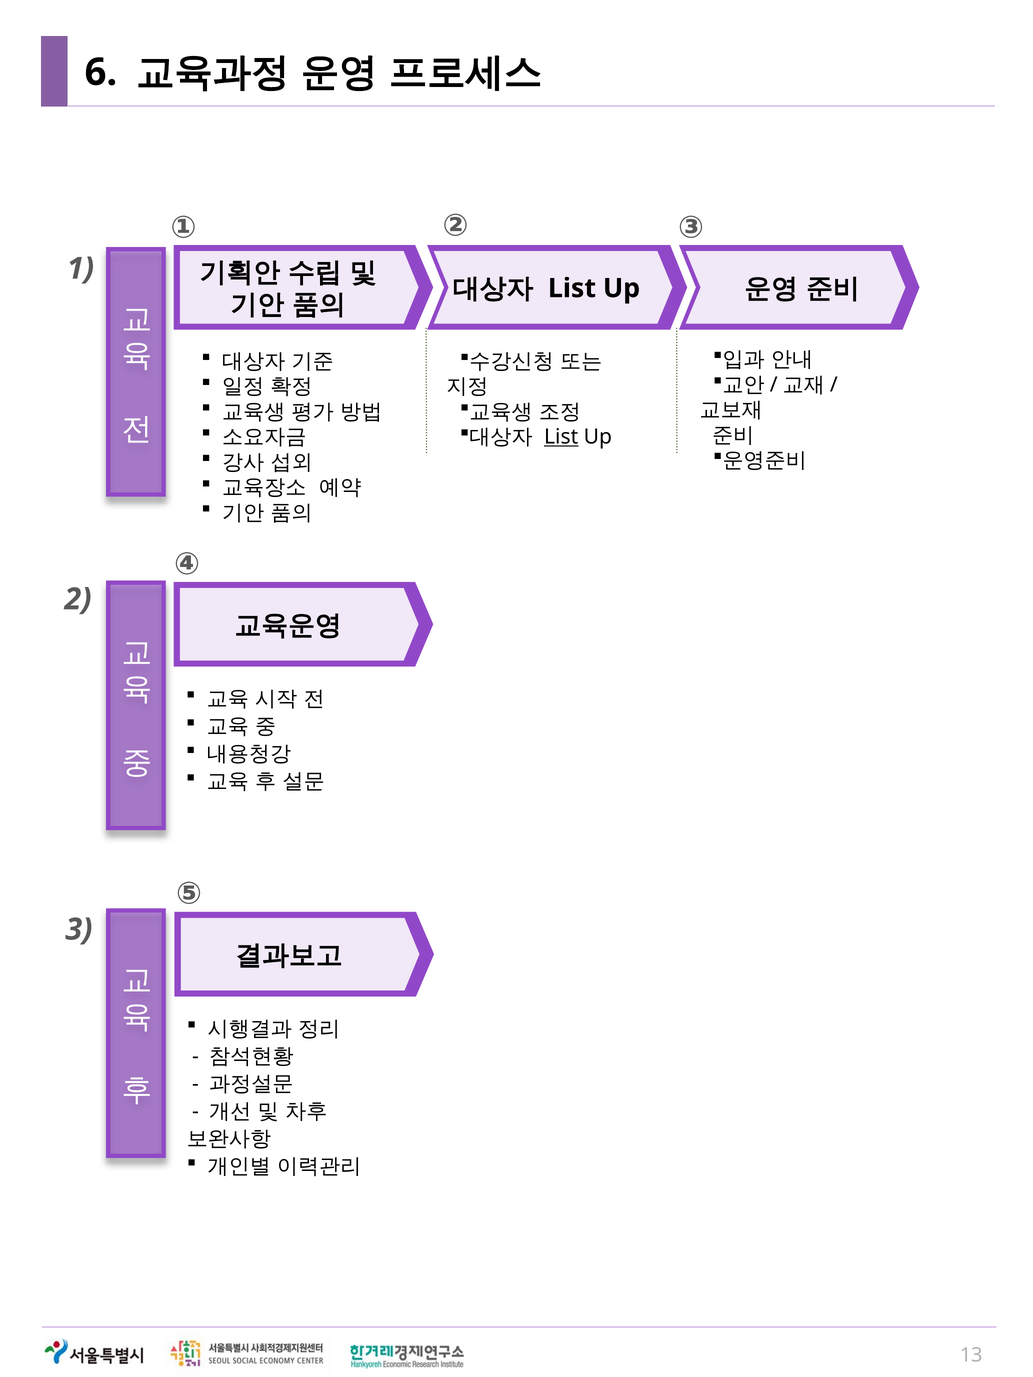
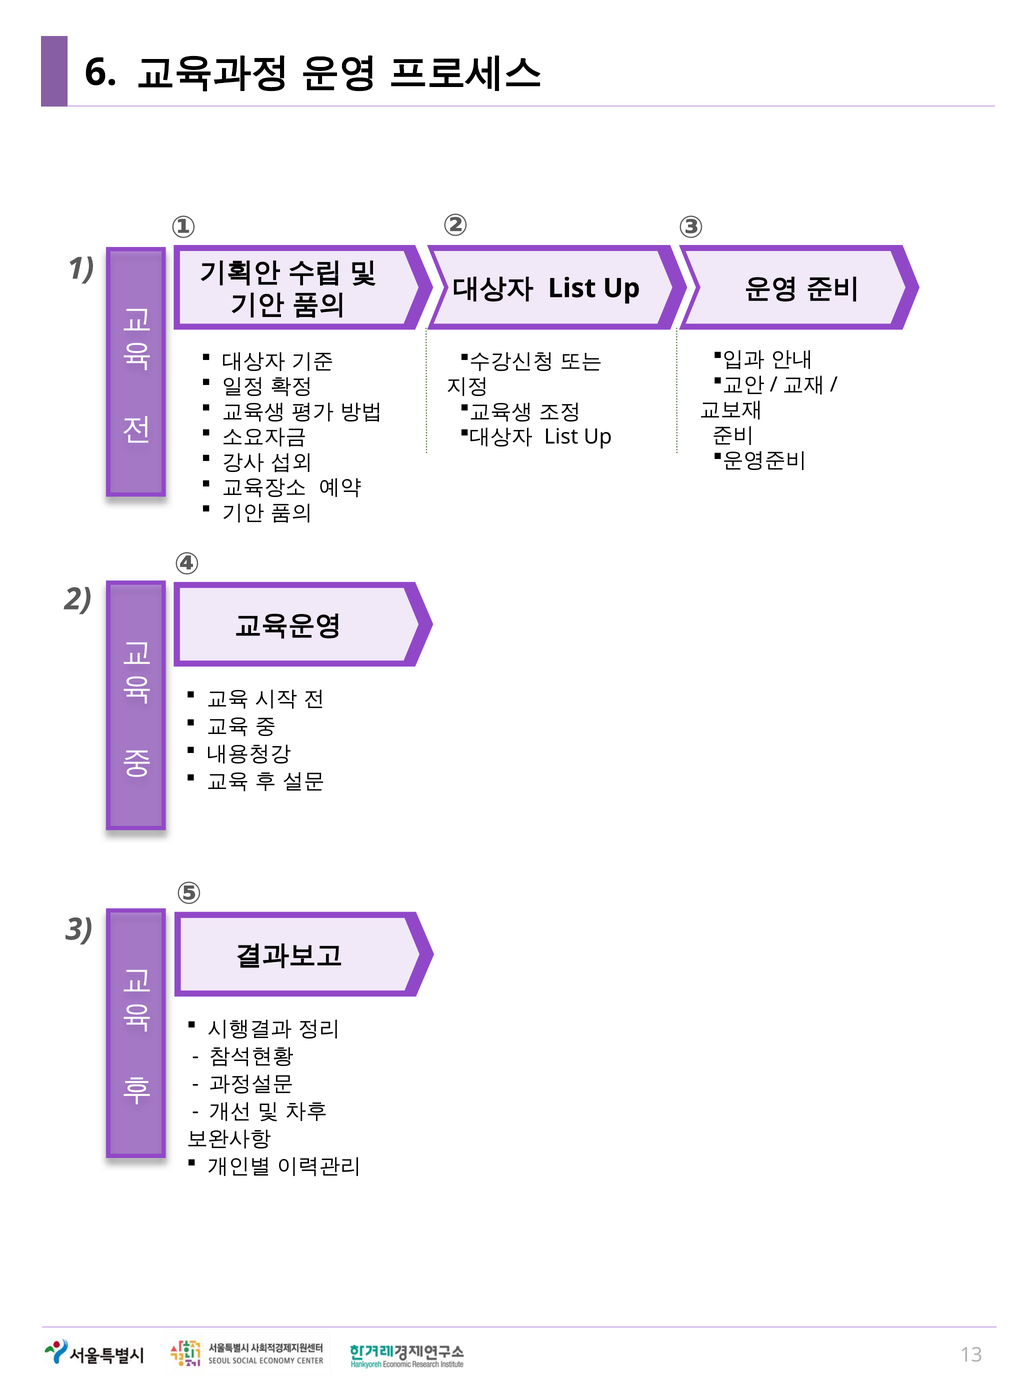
List at (561, 437) underline: present -> none
